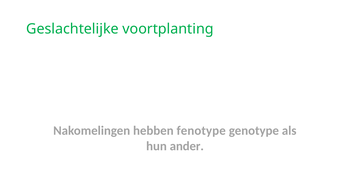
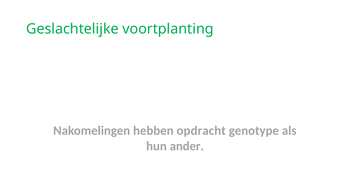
fenotype: fenotype -> opdracht
